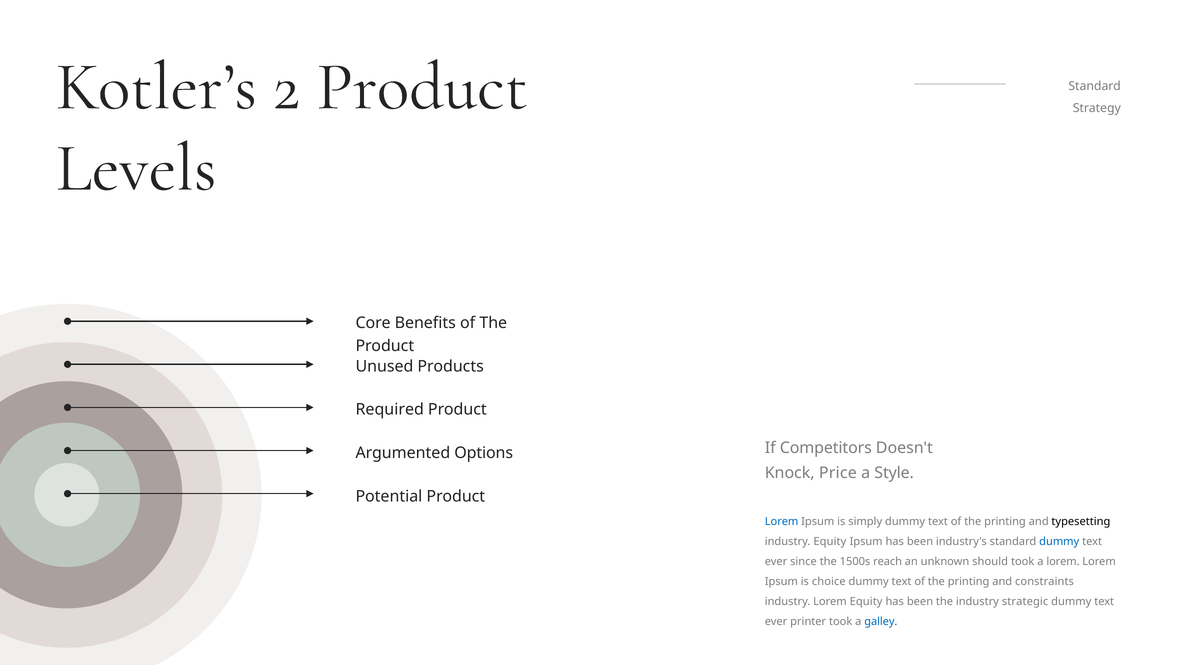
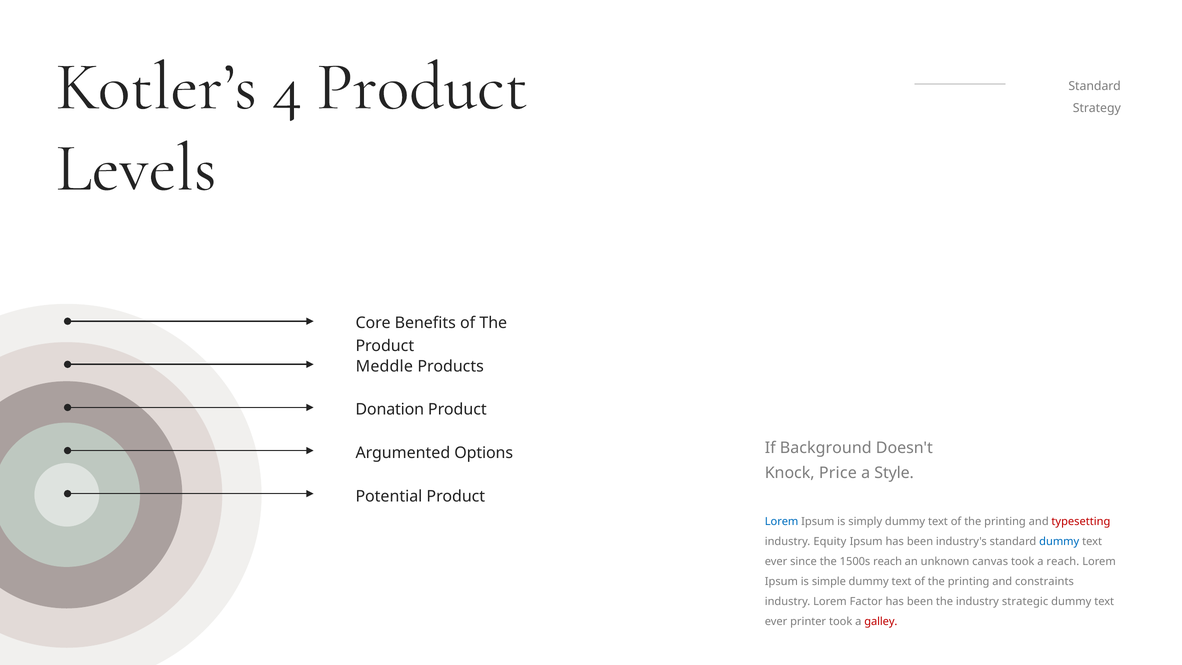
2: 2 -> 4
Unused: Unused -> Meddle
Required: Required -> Donation
Competitors: Competitors -> Background
typesetting colour: black -> red
should: should -> canvas
a lorem: lorem -> reach
choice: choice -> simple
Lorem Equity: Equity -> Factor
galley colour: blue -> red
